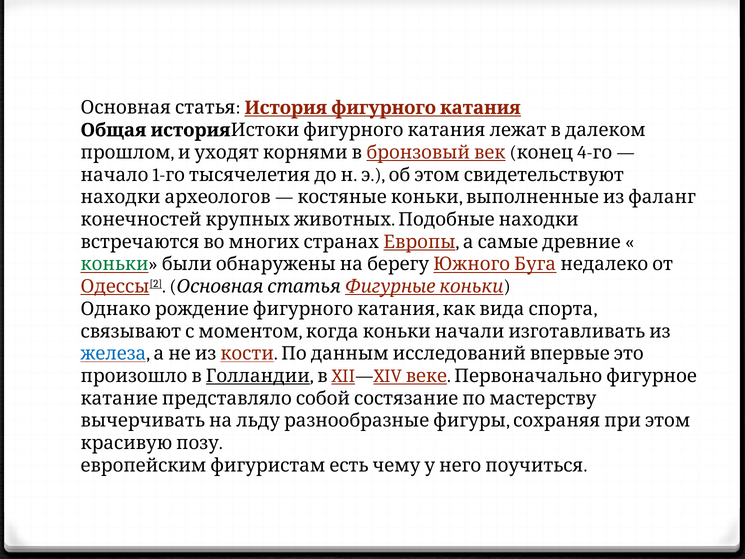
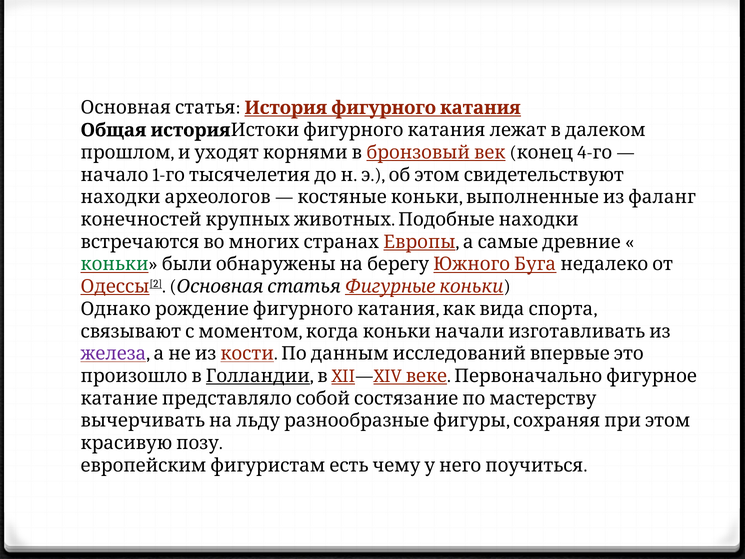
железа colour: blue -> purple
